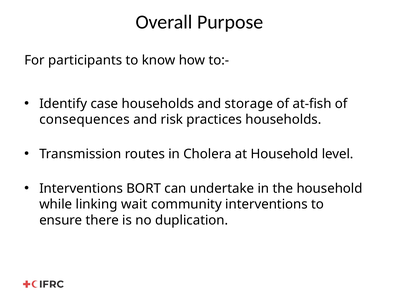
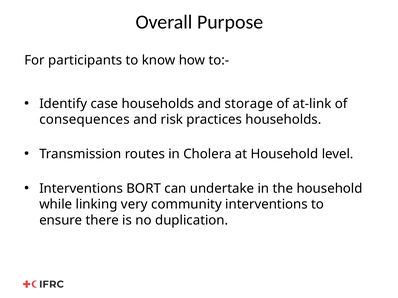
at-fish: at-fish -> at-link
wait: wait -> very
